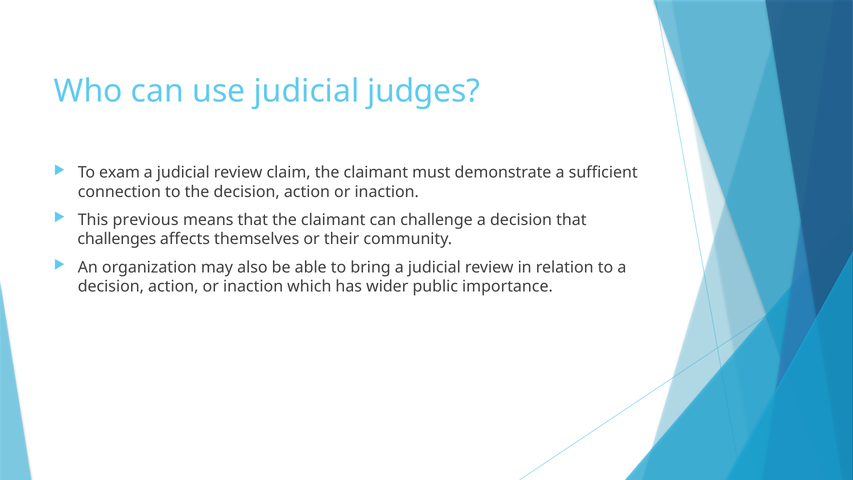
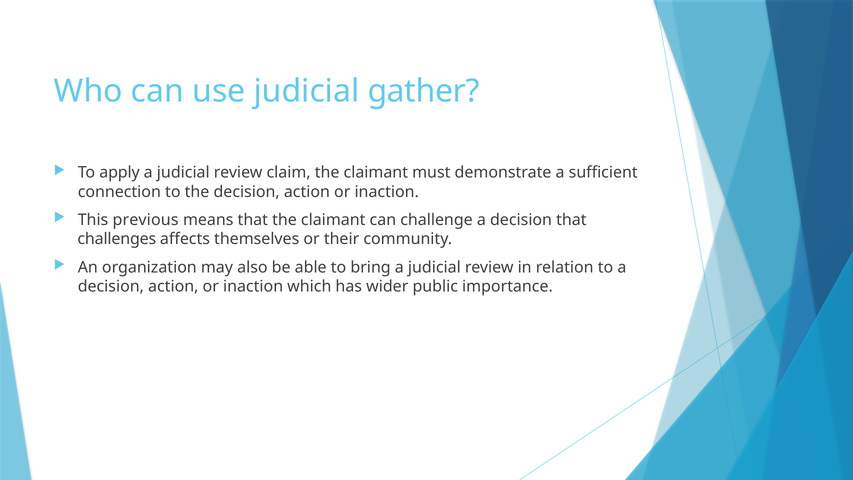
judges: judges -> gather
exam: exam -> apply
